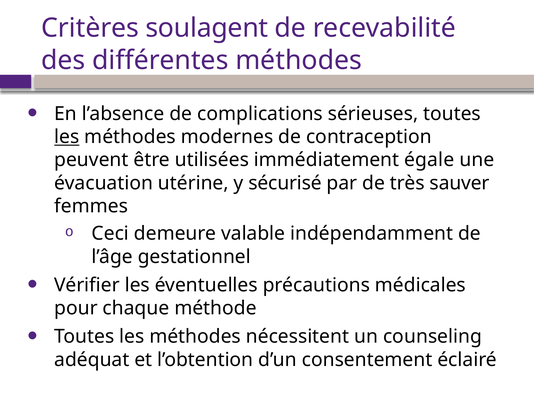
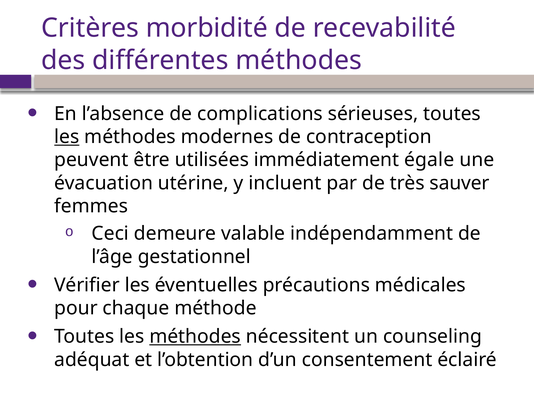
soulagent: soulagent -> morbidité
sécurisé: sécurisé -> incluent
méthodes at (195, 336) underline: none -> present
